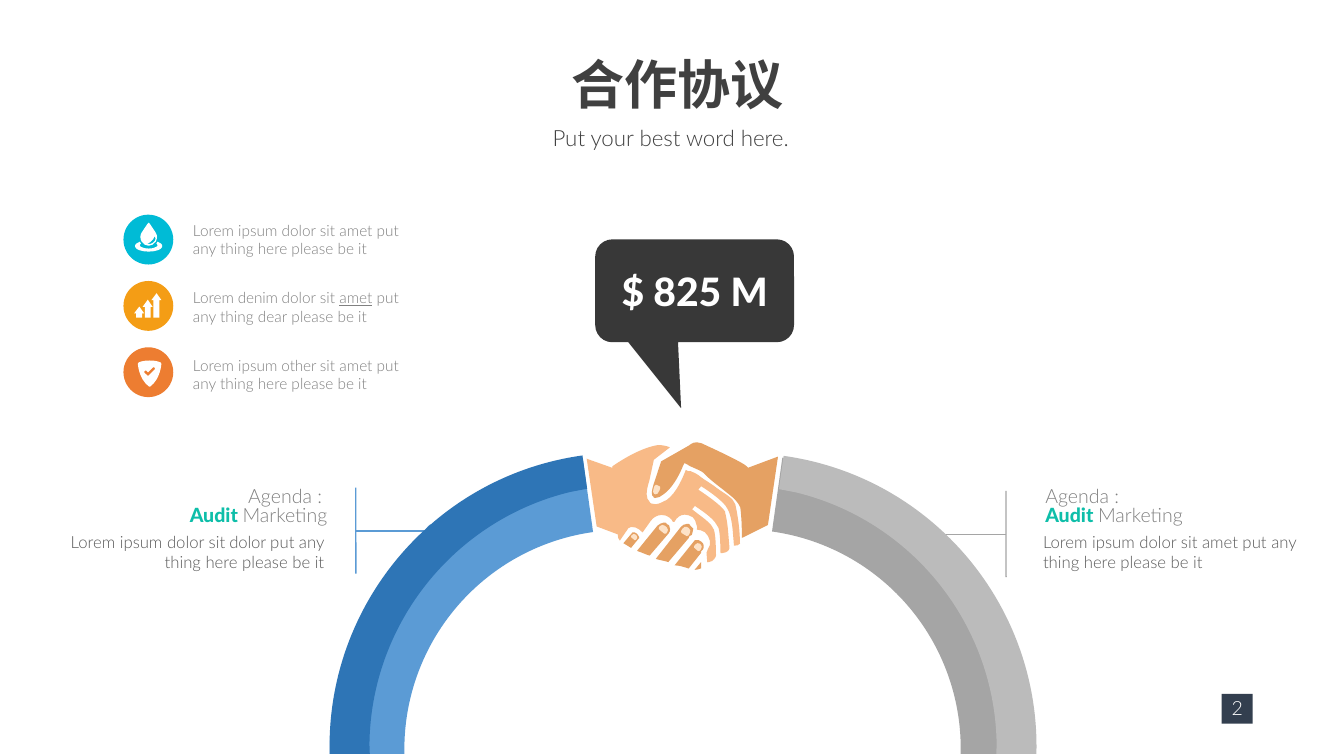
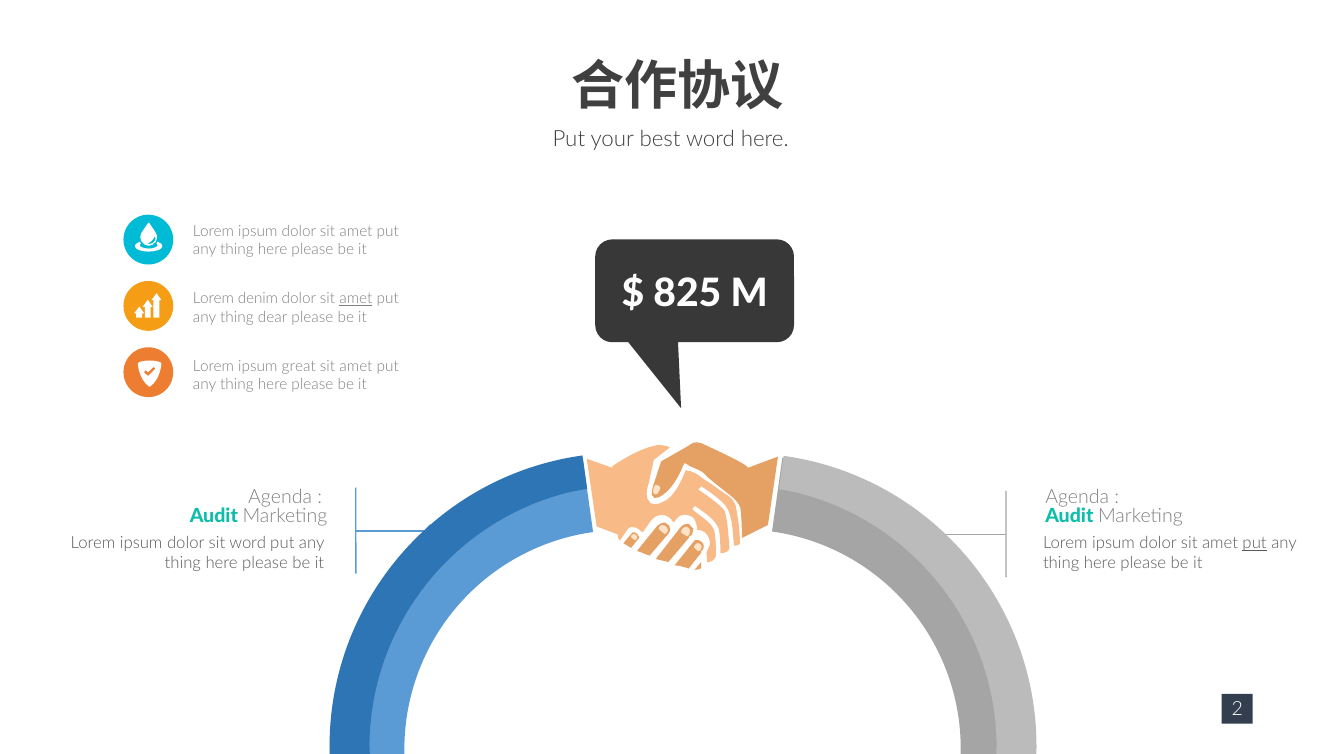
other: other -> great
sit dolor: dolor -> word
put at (1255, 543) underline: none -> present
